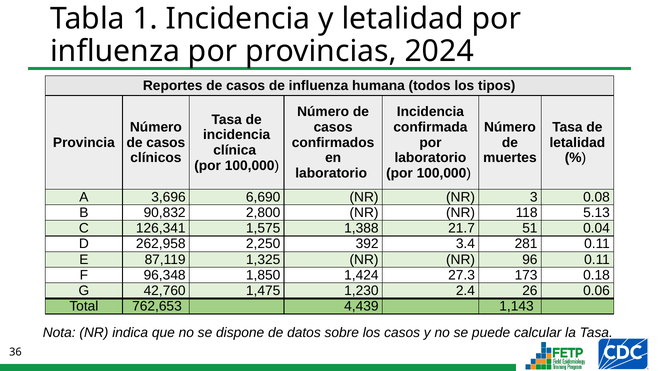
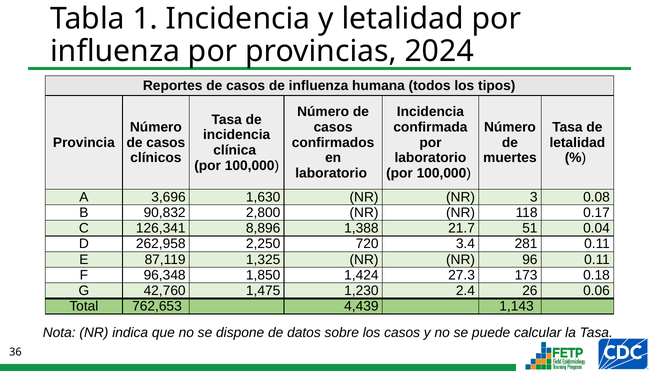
6,690: 6,690 -> 1,630
5.13: 5.13 -> 0.17
1,575: 1,575 -> 8,896
392: 392 -> 720
